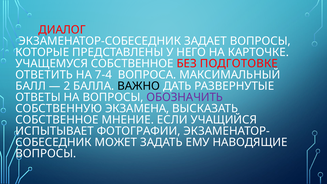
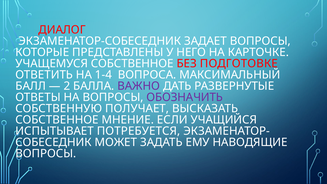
7-4: 7-4 -> 1-4
ВАЖНО colour: black -> purple
ЭКЗАМЕНА: ЭКЗАМЕНА -> ПОЛУЧАЕТ
ФОТОГРАФИИ: ФОТОГРАФИИ -> ПОТРЕБУЕТСЯ
